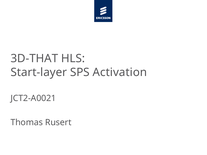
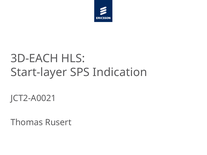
3D-THAT: 3D-THAT -> 3D-EACH
Activation: Activation -> Indication
